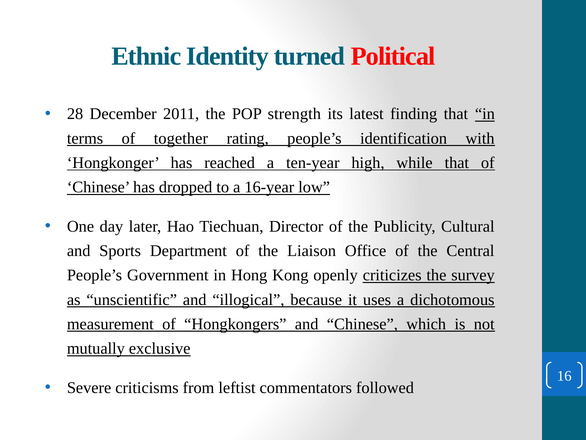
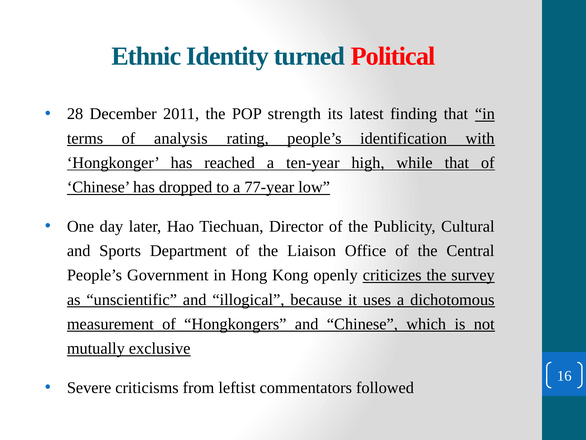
together: together -> analysis
16-year: 16-year -> 77-year
